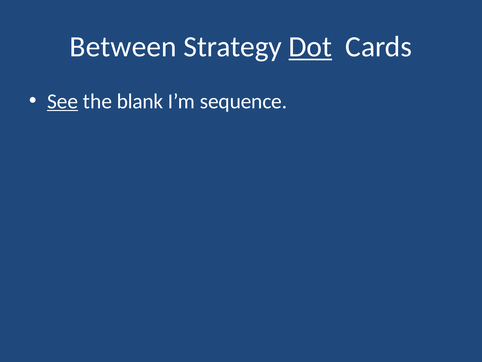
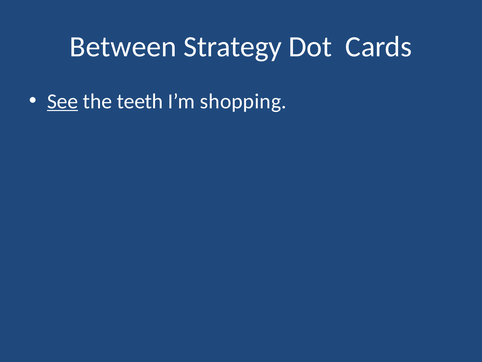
Dot underline: present -> none
blank: blank -> teeth
sequence: sequence -> shopping
